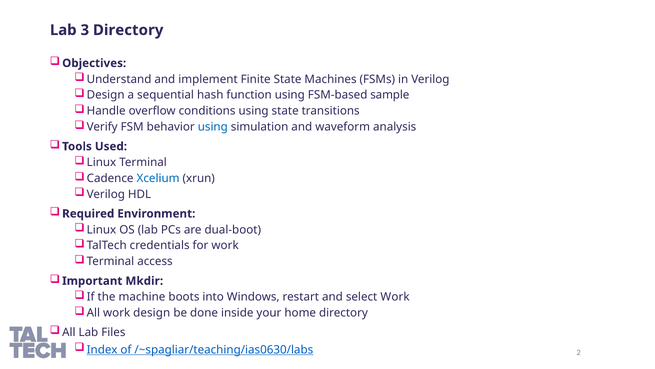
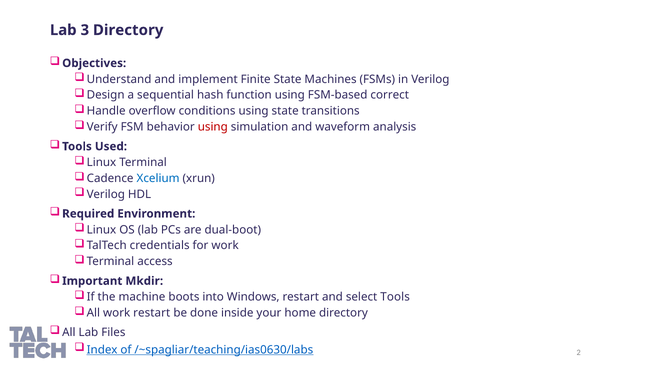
sample: sample -> correct
using at (213, 127) colour: blue -> red
select Work: Work -> Tools
work design: design -> restart
